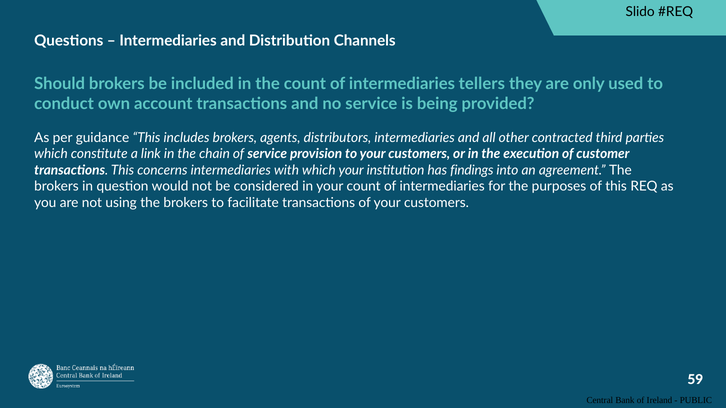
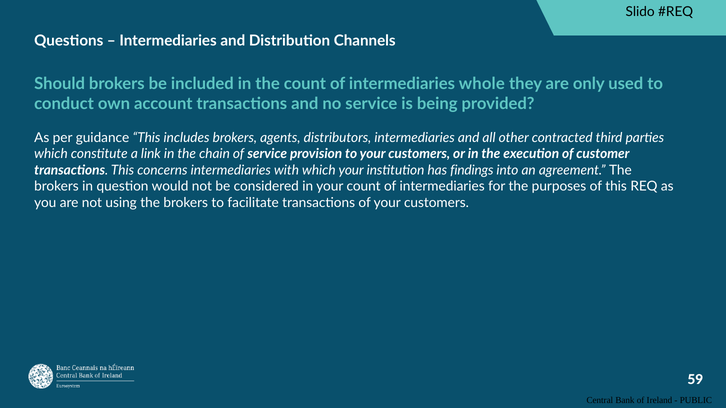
tellers: tellers -> whole
